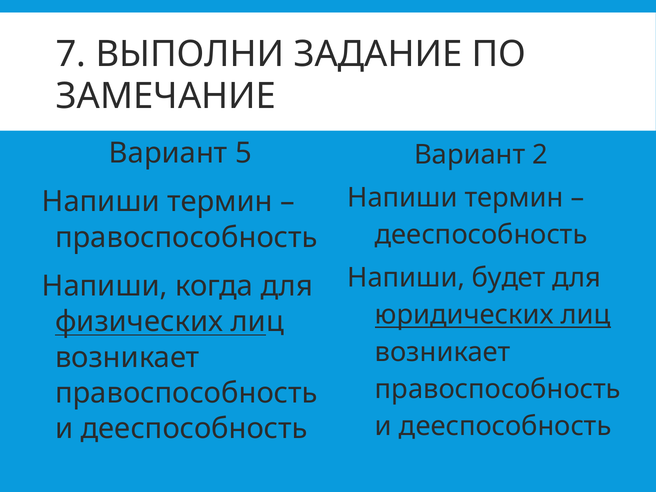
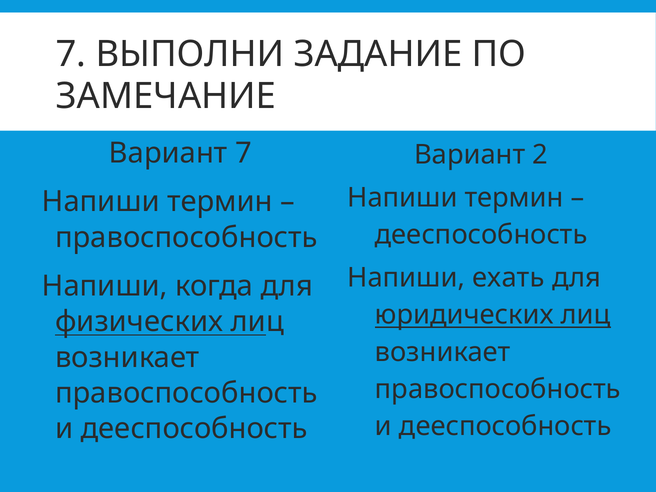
Вариант 5: 5 -> 7
будет: будет -> ехать
